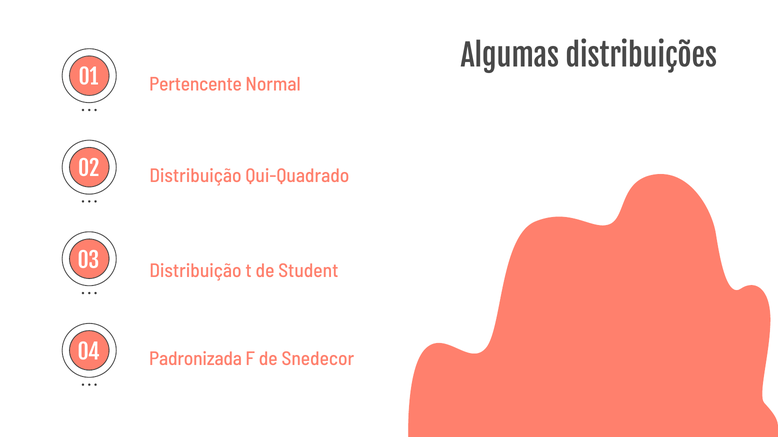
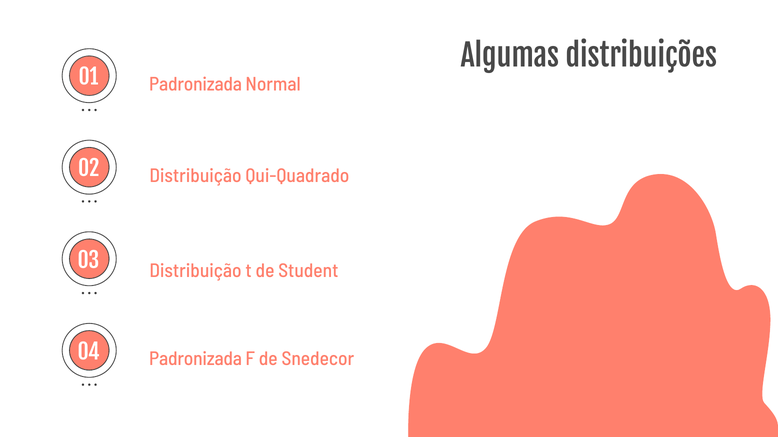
Pertencente at (196, 84): Pertencente -> Padronizada
